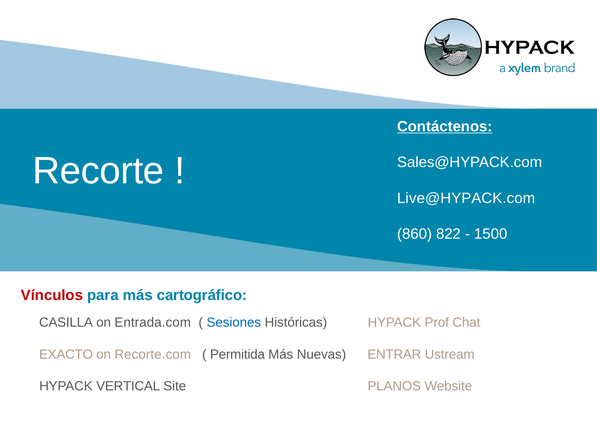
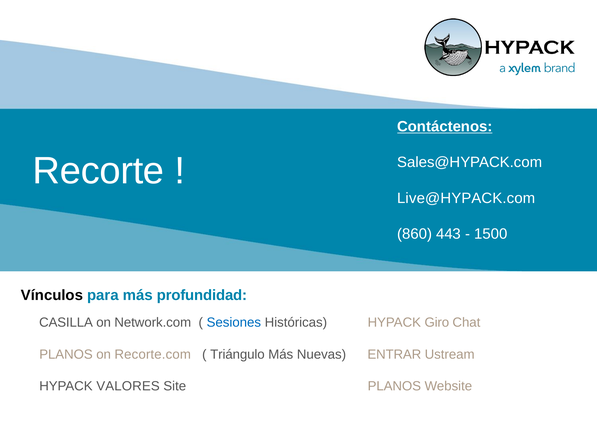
822: 822 -> 443
Vínculos colour: red -> black
cartográfico: cartográfico -> profundidad
Entrada.com: Entrada.com -> Network.com
Prof: Prof -> Giro
EXACTO at (66, 354): EXACTO -> PLANOS
Permitida: Permitida -> Triángulo
VERTICAL: VERTICAL -> VALORES
